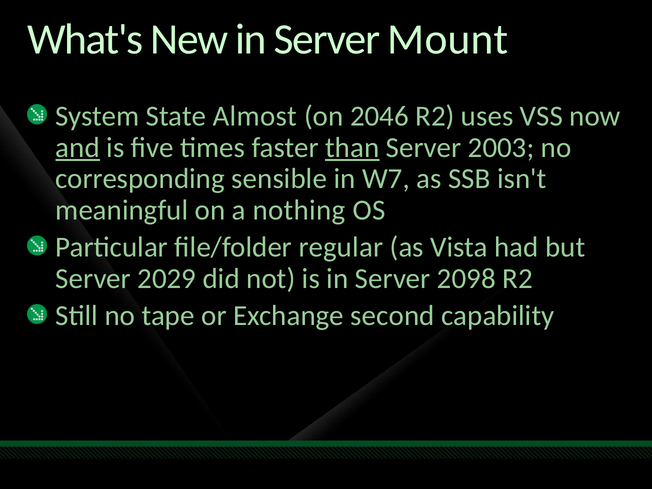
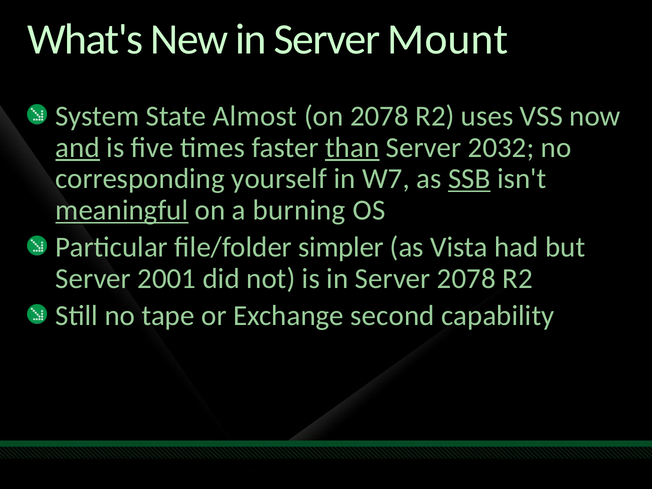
on 2046: 2046 -> 2078
2003: 2003 -> 2032
sensible: sensible -> yourself
SSB underline: none -> present
meaningful underline: none -> present
nothing: nothing -> burning
regular: regular -> simpler
2029: 2029 -> 2001
Server 2098: 2098 -> 2078
